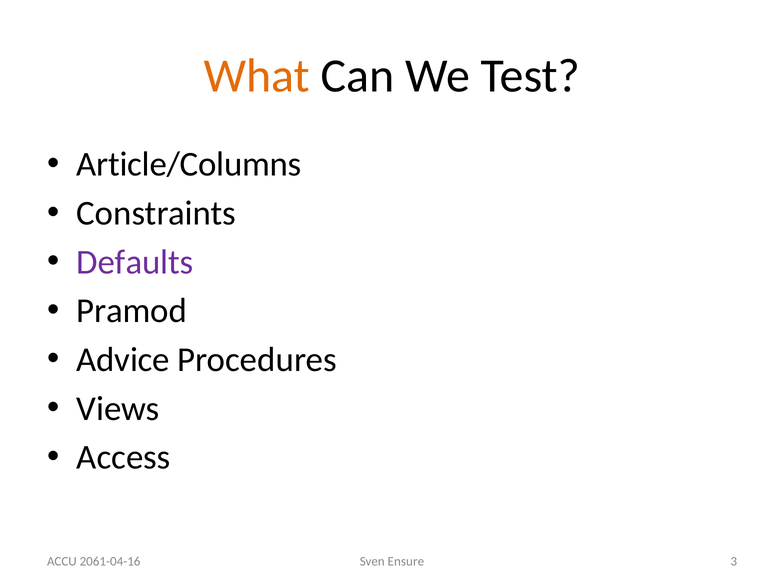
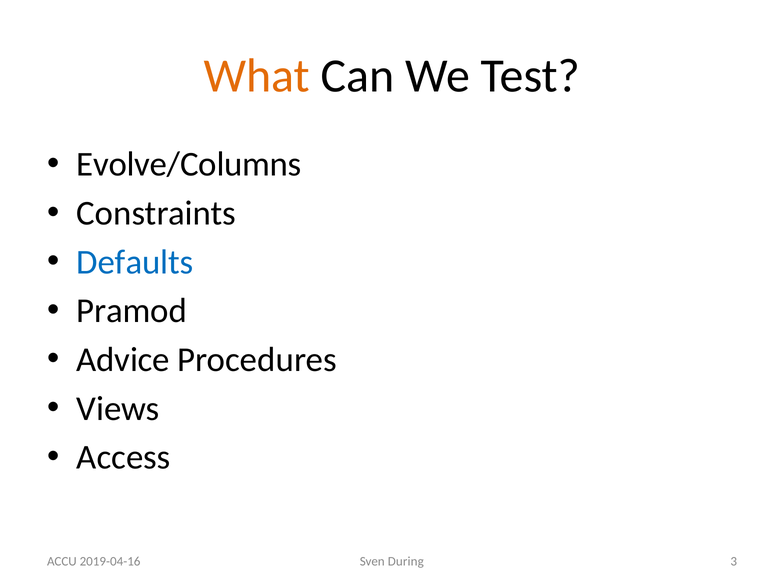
Article/Columns: Article/Columns -> Evolve/Columns
Defaults colour: purple -> blue
Ensure: Ensure -> During
2061-04-16: 2061-04-16 -> 2019-04-16
